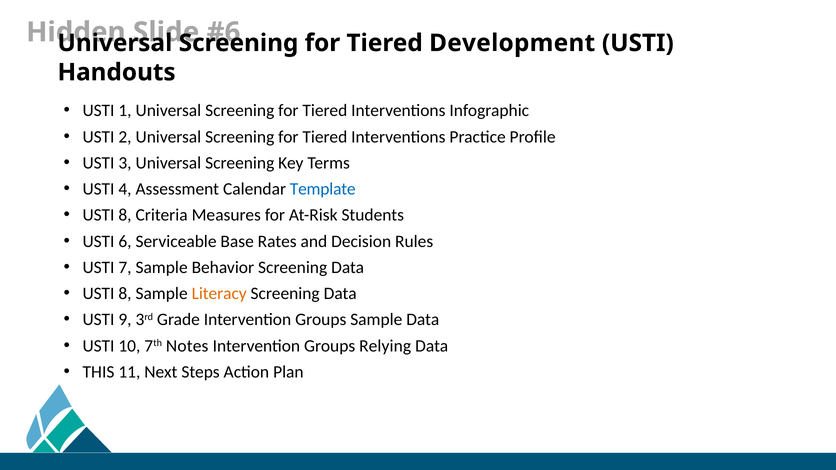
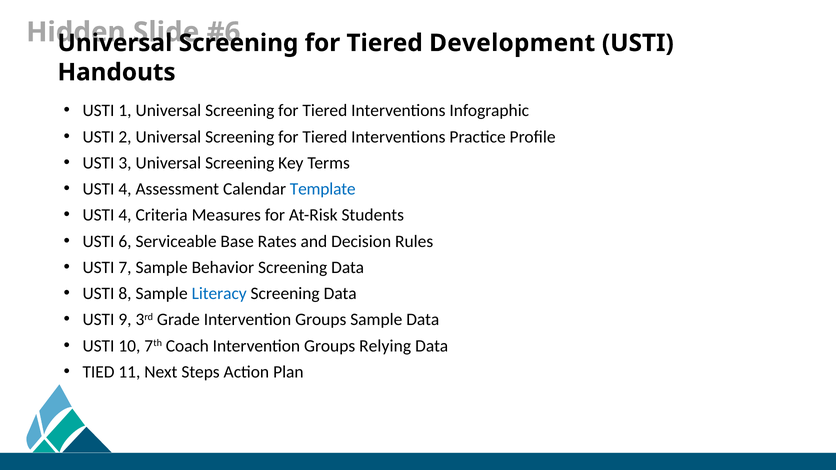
8 at (125, 215): 8 -> 4
Literacy colour: orange -> blue
Notes: Notes -> Coach
THIS: THIS -> TIED
